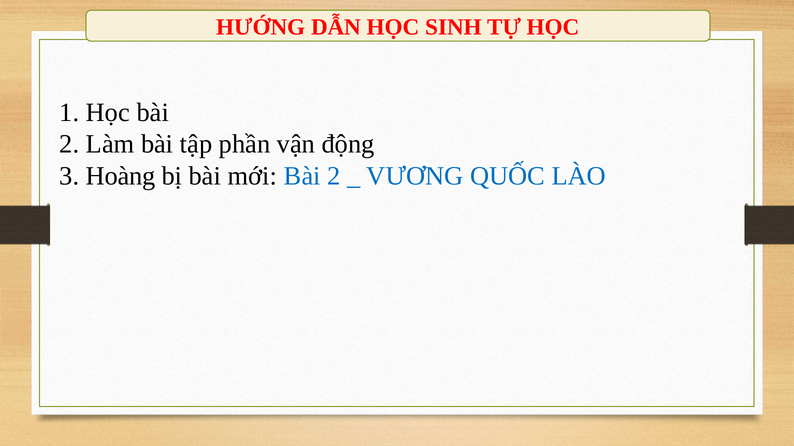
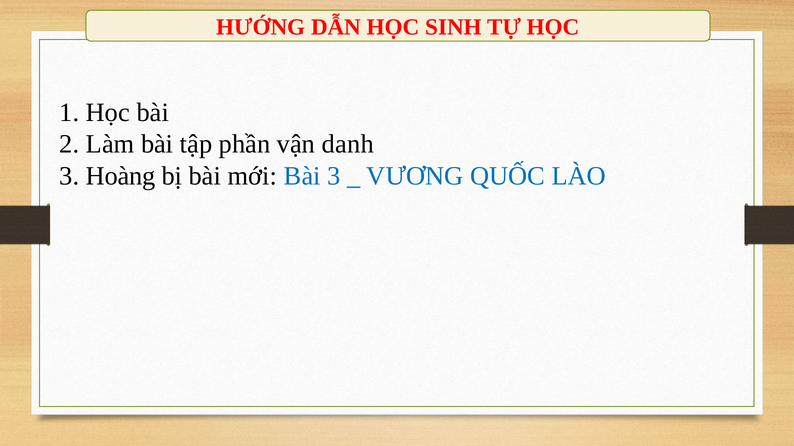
động: động -> danh
mới Bài 2: 2 -> 3
